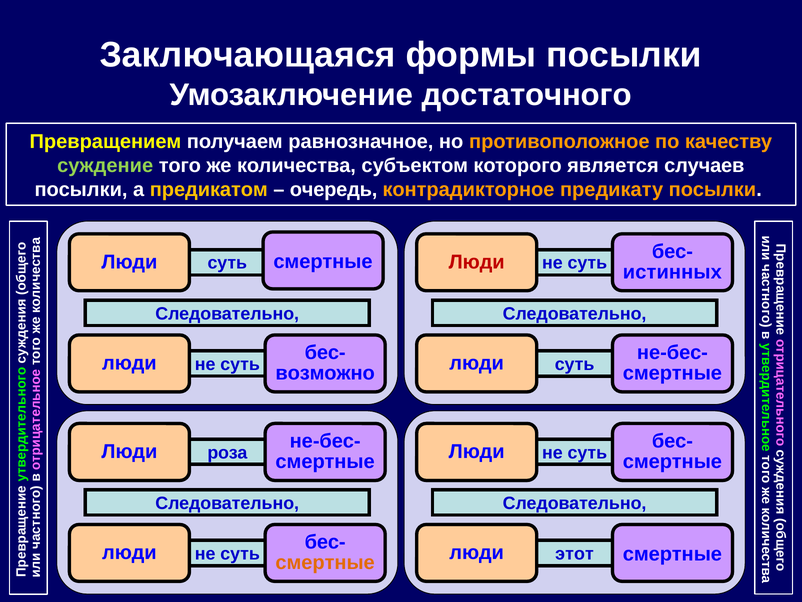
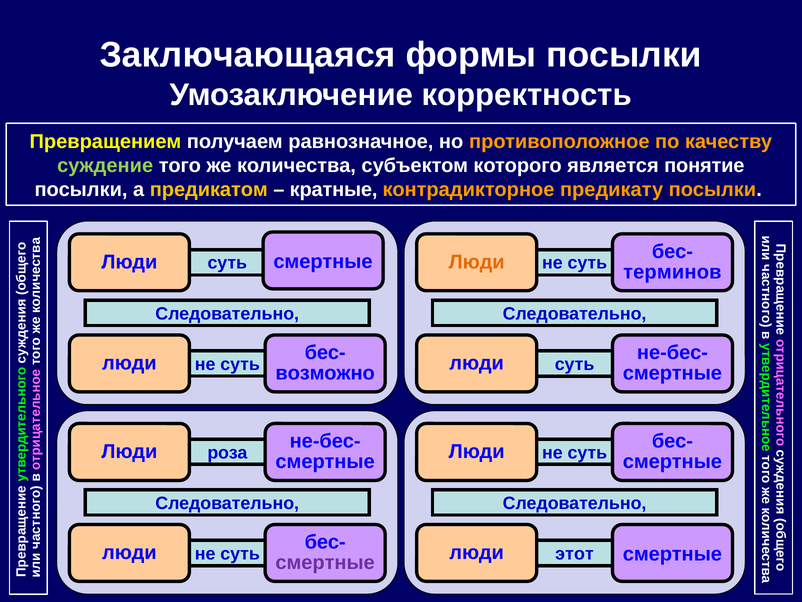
достаточного: достаточного -> корректность
случаев: случаев -> понятие
очередь: очередь -> кратные
Люди at (477, 262) colour: red -> orange
истинных: истинных -> терминов
смертные at (325, 562) colour: orange -> purple
